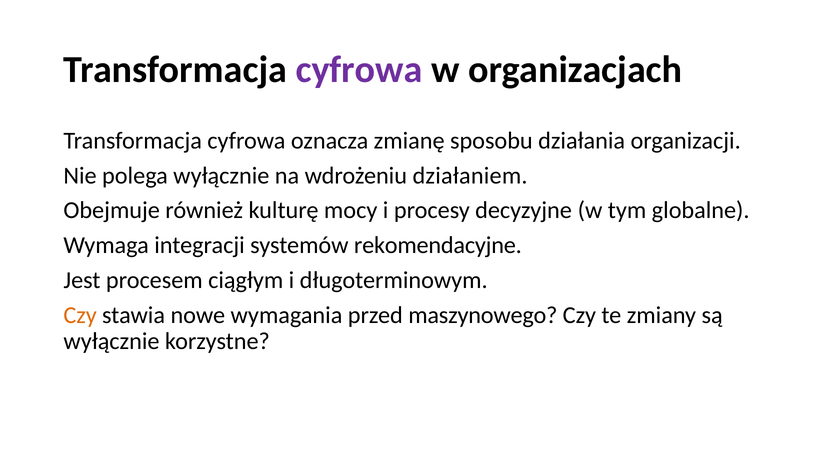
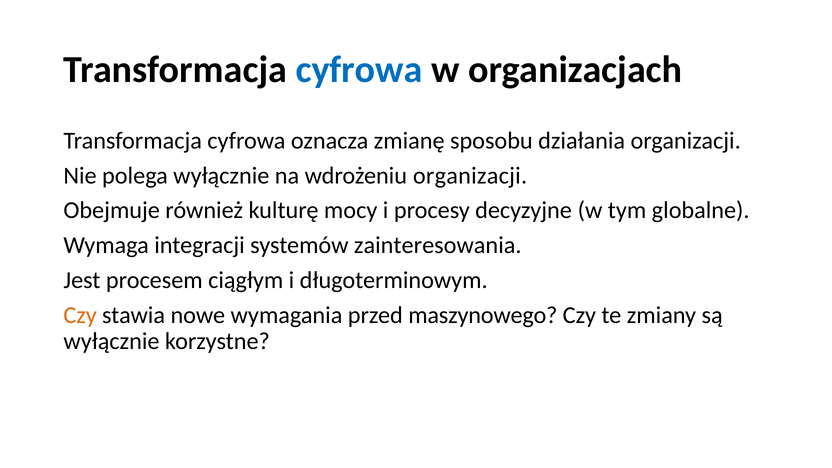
cyfrowa at (359, 70) colour: purple -> blue
wdrożeniu działaniem: działaniem -> organizacji
rekomendacyjne: rekomendacyjne -> zainteresowania
